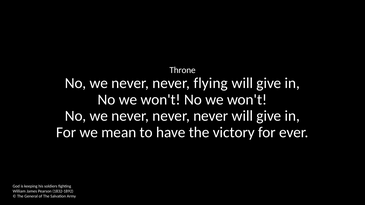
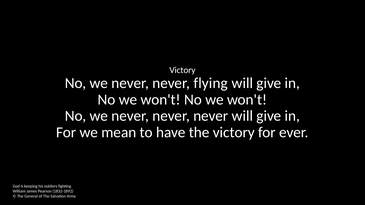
Throne at (183, 70): Throne -> Victory
